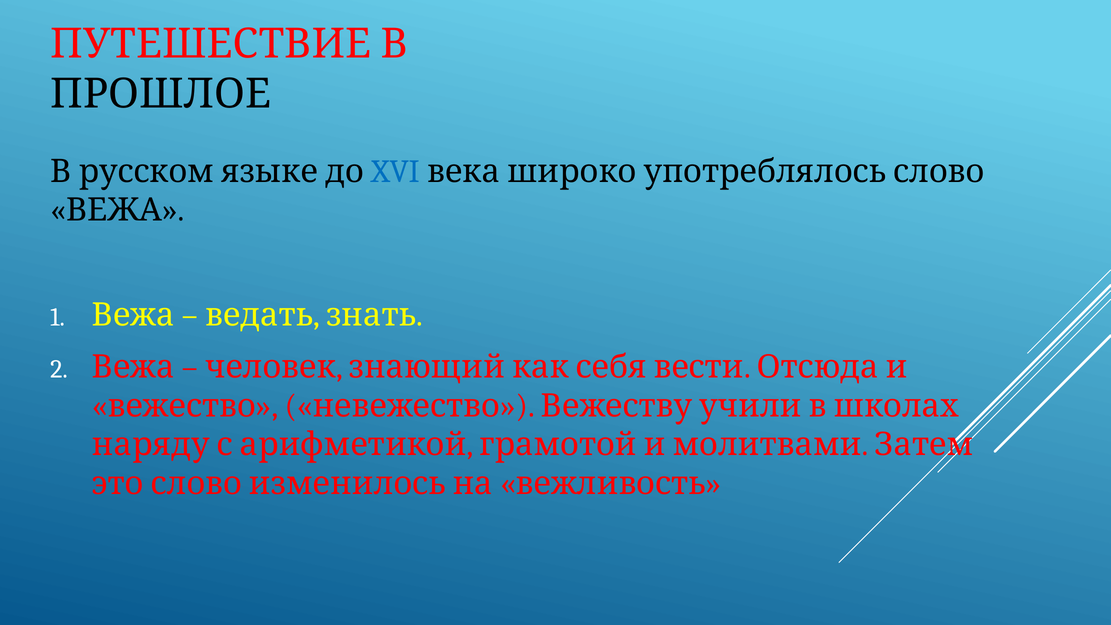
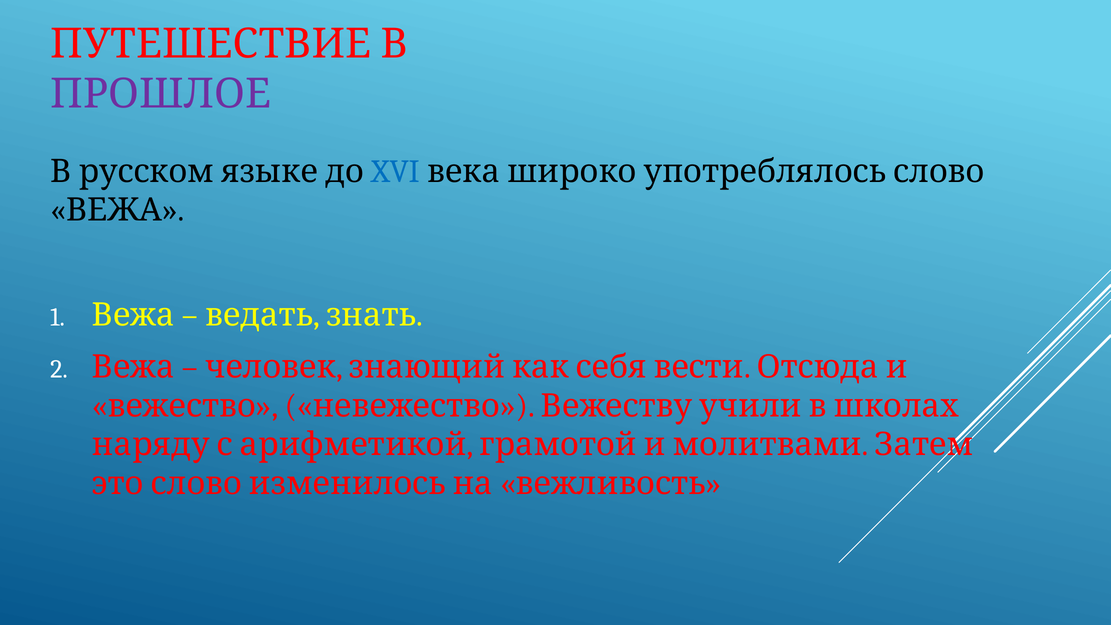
ПРОШЛОЕ colour: black -> purple
